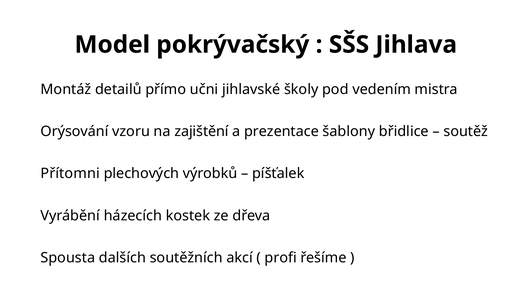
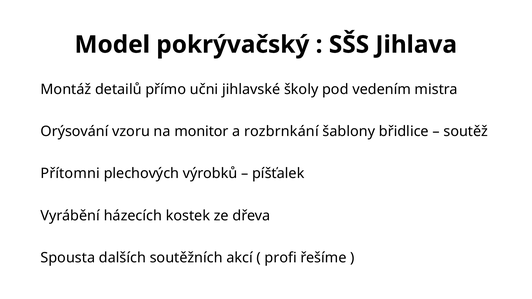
zajištění: zajištění -> monitor
prezentace: prezentace -> rozbrnkání
